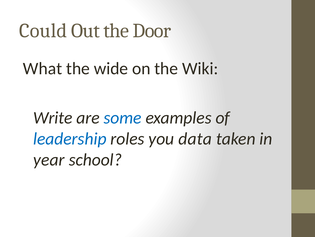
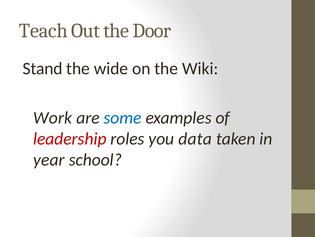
Could: Could -> Teach
What: What -> Stand
Write: Write -> Work
leadership colour: blue -> red
